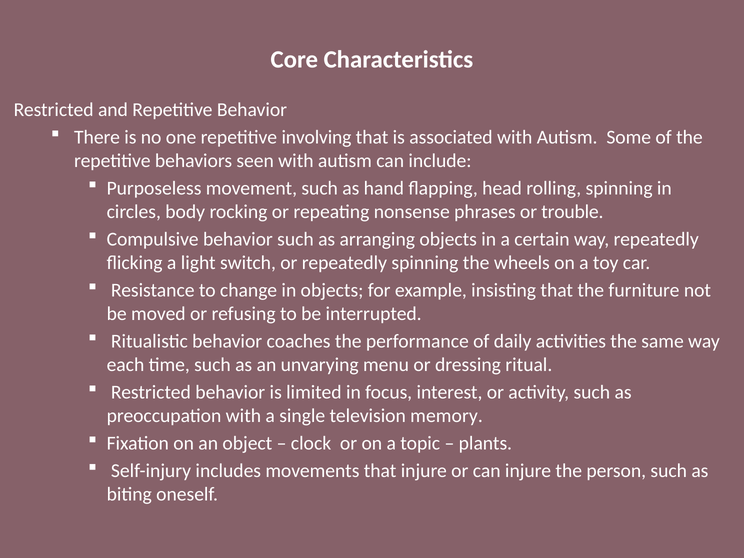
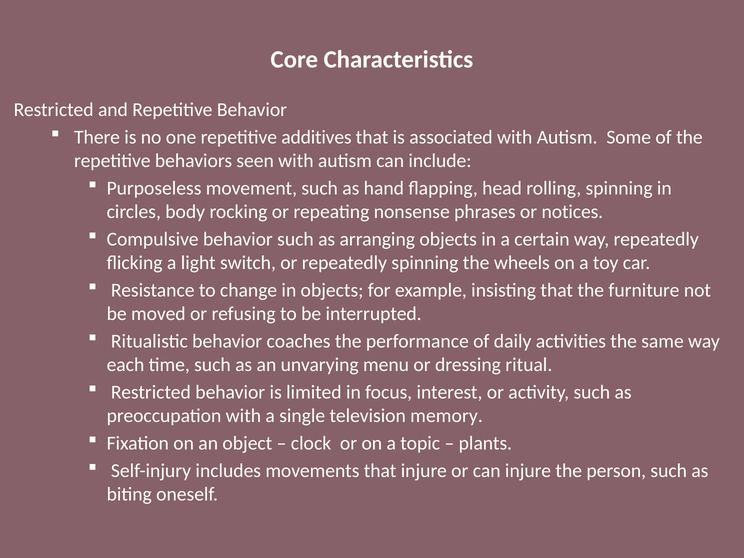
involving: involving -> additives
trouble: trouble -> notices
